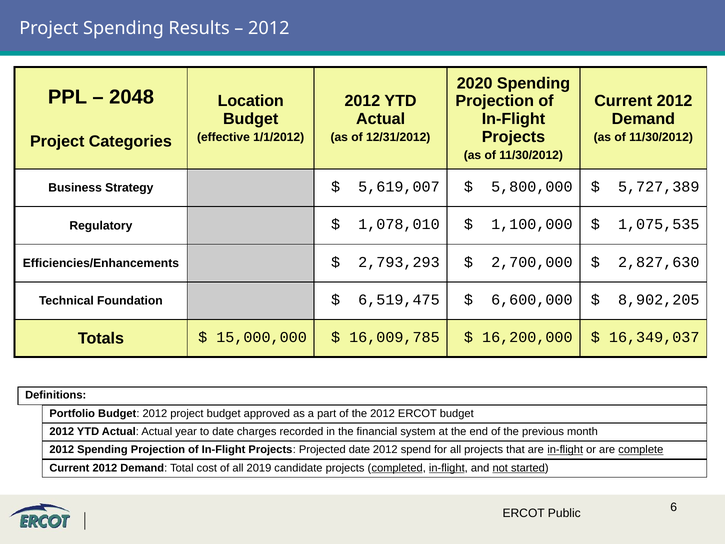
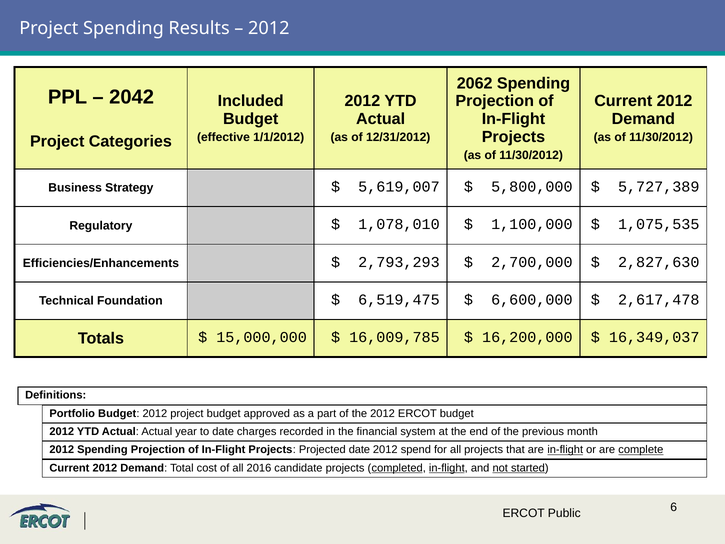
2020: 2020 -> 2062
2048: 2048 -> 2042
Location: Location -> Included
8,902,205: 8,902,205 -> 2,617,478
2019: 2019 -> 2016
